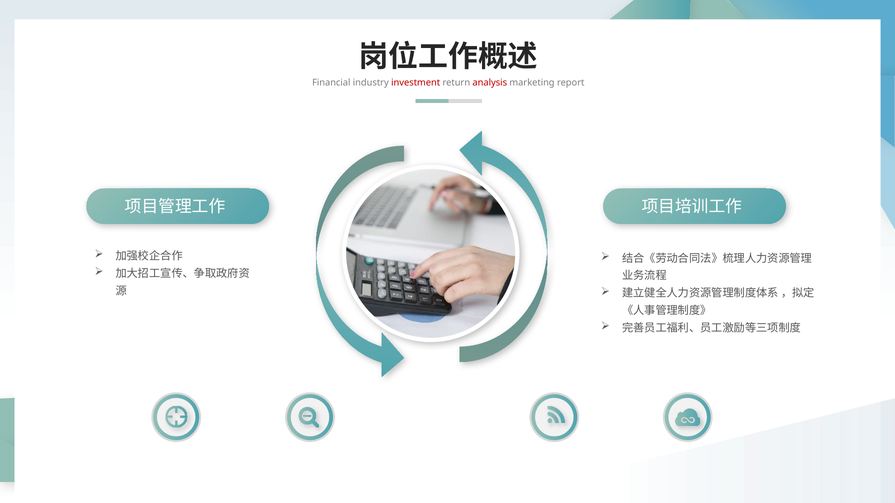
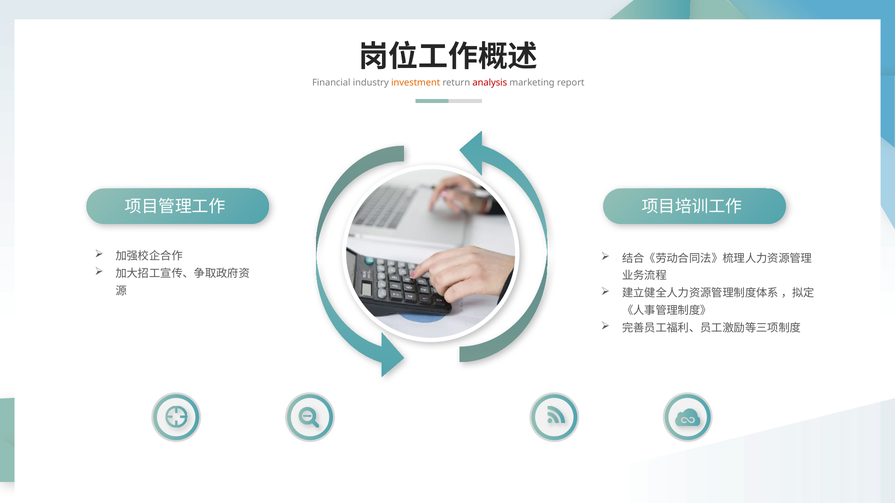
investment colour: red -> orange
